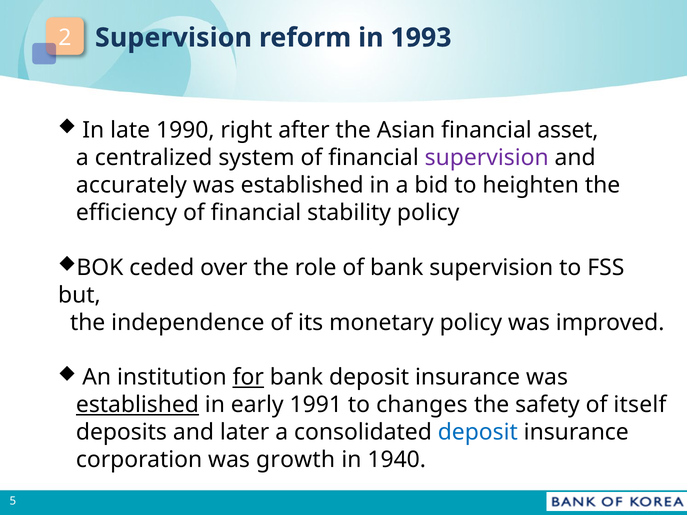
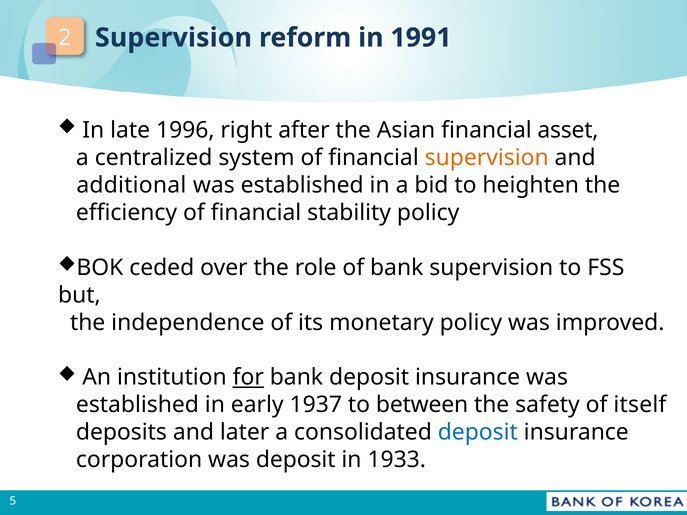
1993: 1993 -> 1991
1990: 1990 -> 1996
supervision at (487, 158) colour: purple -> orange
accurately: accurately -> additional
established at (137, 405) underline: present -> none
1991: 1991 -> 1937
changes: changes -> between
was growth: growth -> deposit
1940: 1940 -> 1933
